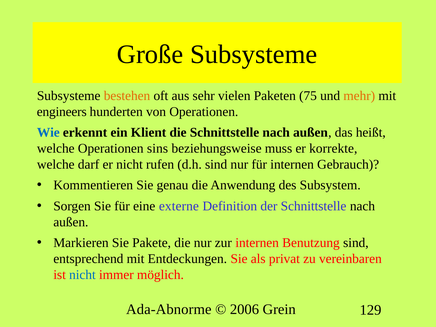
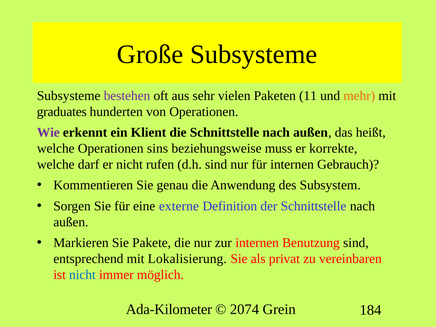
bestehen colour: orange -> purple
75: 75 -> 11
engineers: engineers -> graduates
Wie colour: blue -> purple
Entdeckungen: Entdeckungen -> Lokalisierung
Ada-Abnorme: Ada-Abnorme -> Ada-Kilometer
2006: 2006 -> 2074
129: 129 -> 184
